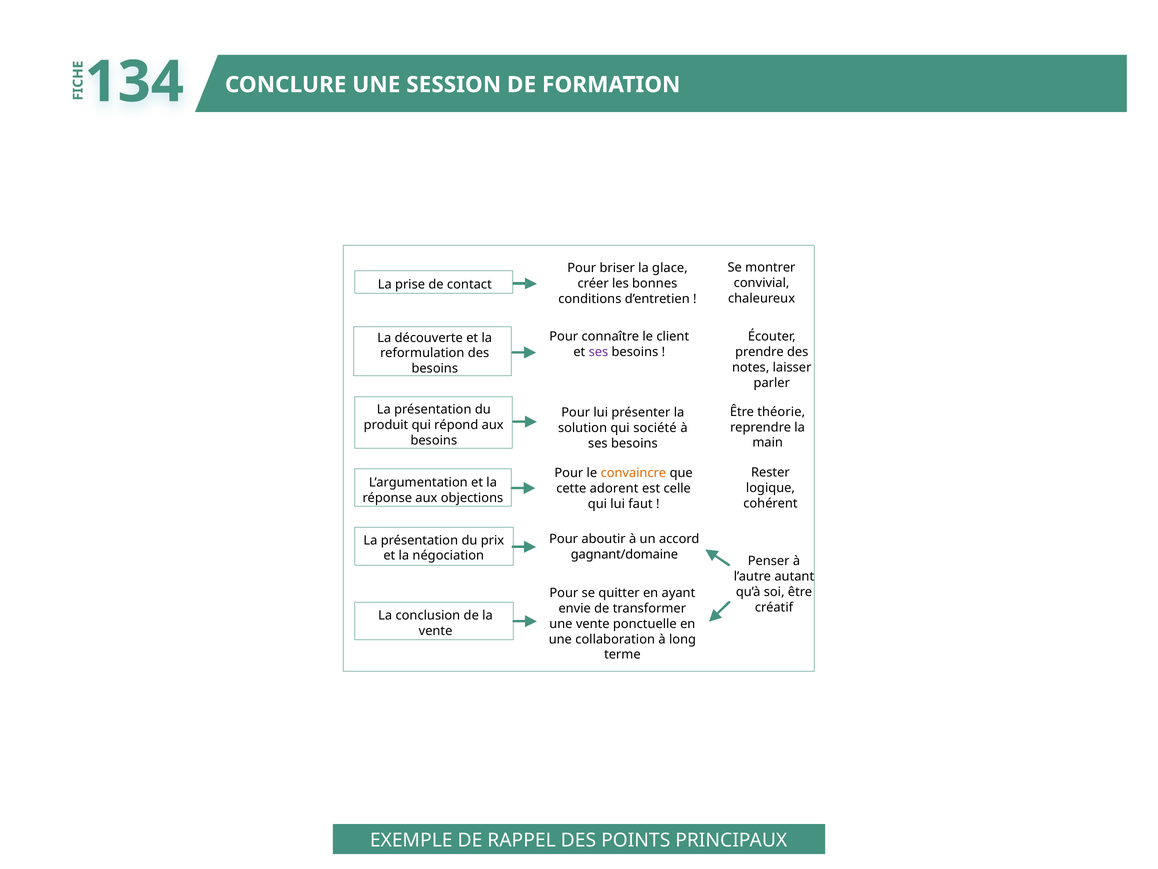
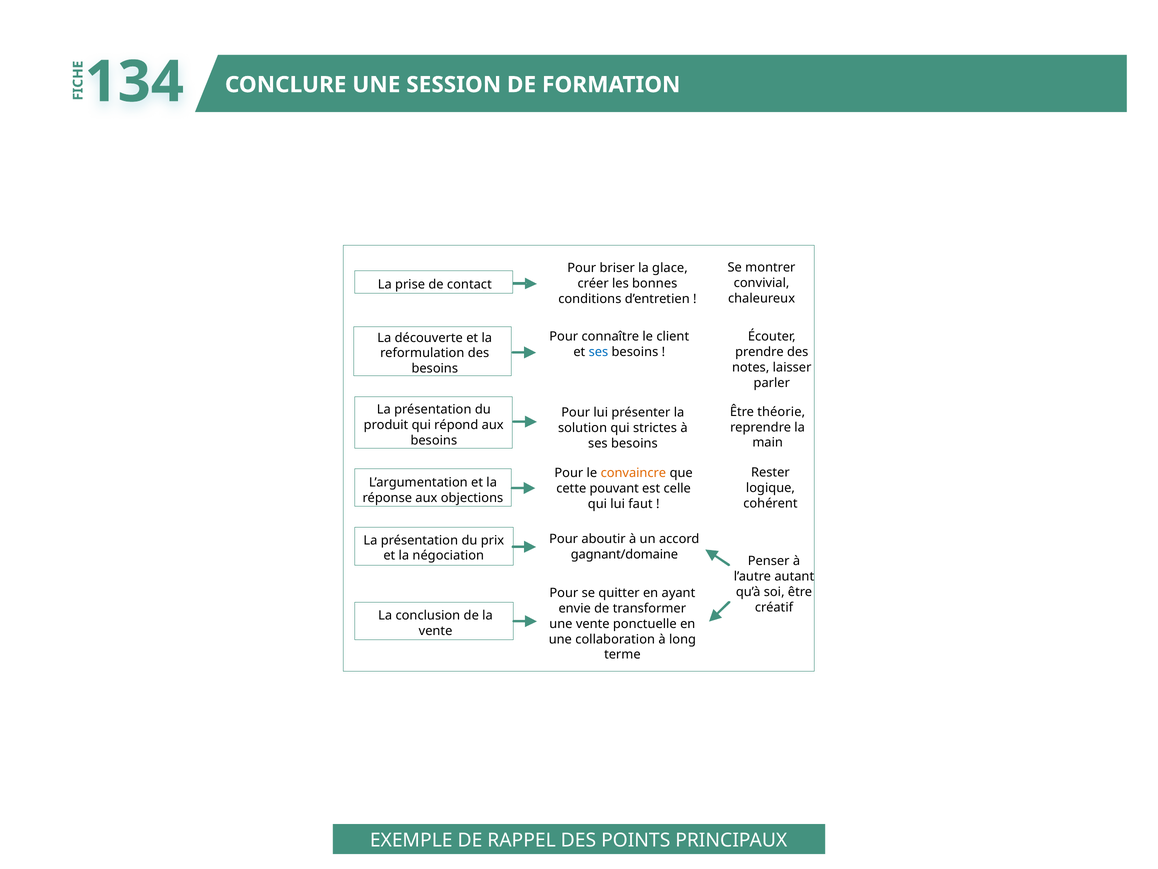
ses at (598, 352) colour: purple -> blue
société: société -> strictes
adorent: adorent -> pouvant
